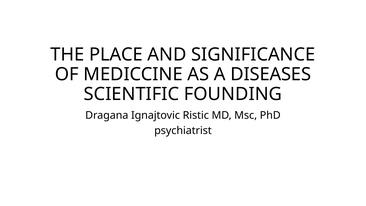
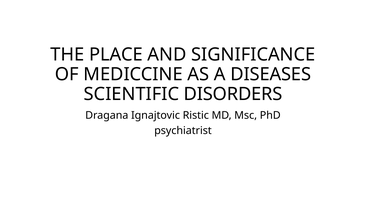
FOUNDING: FOUNDING -> DISORDERS
